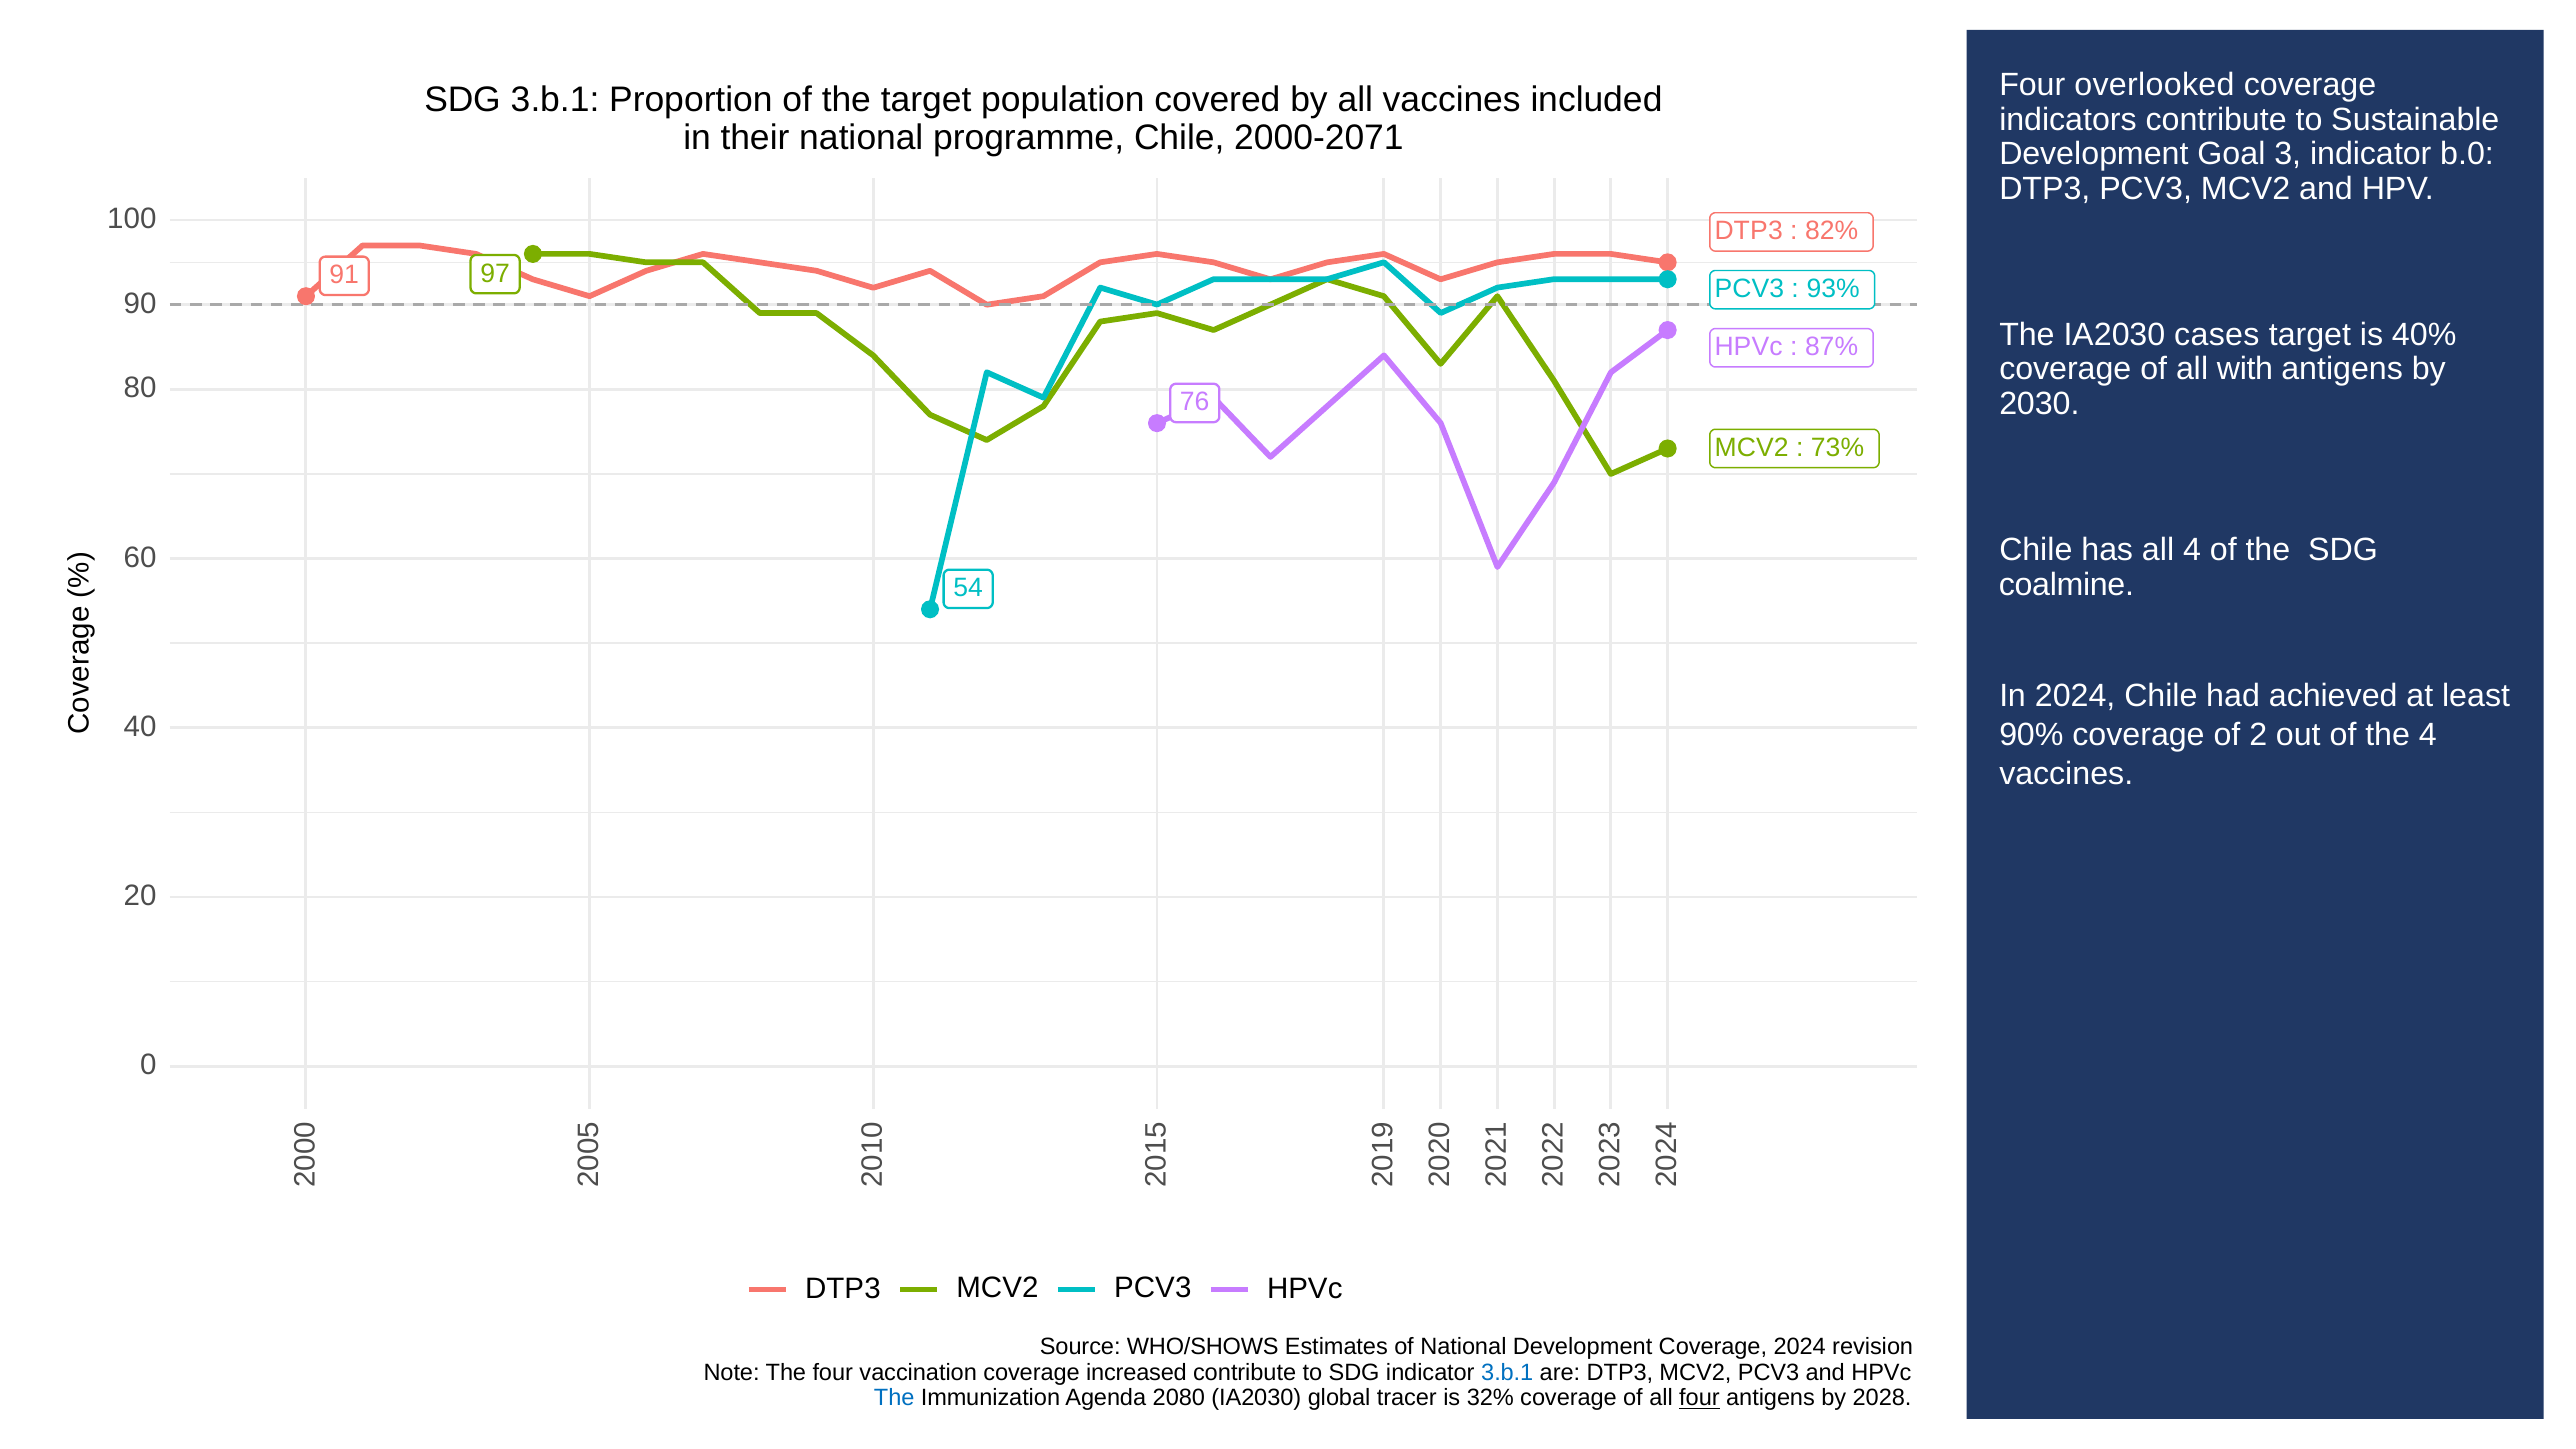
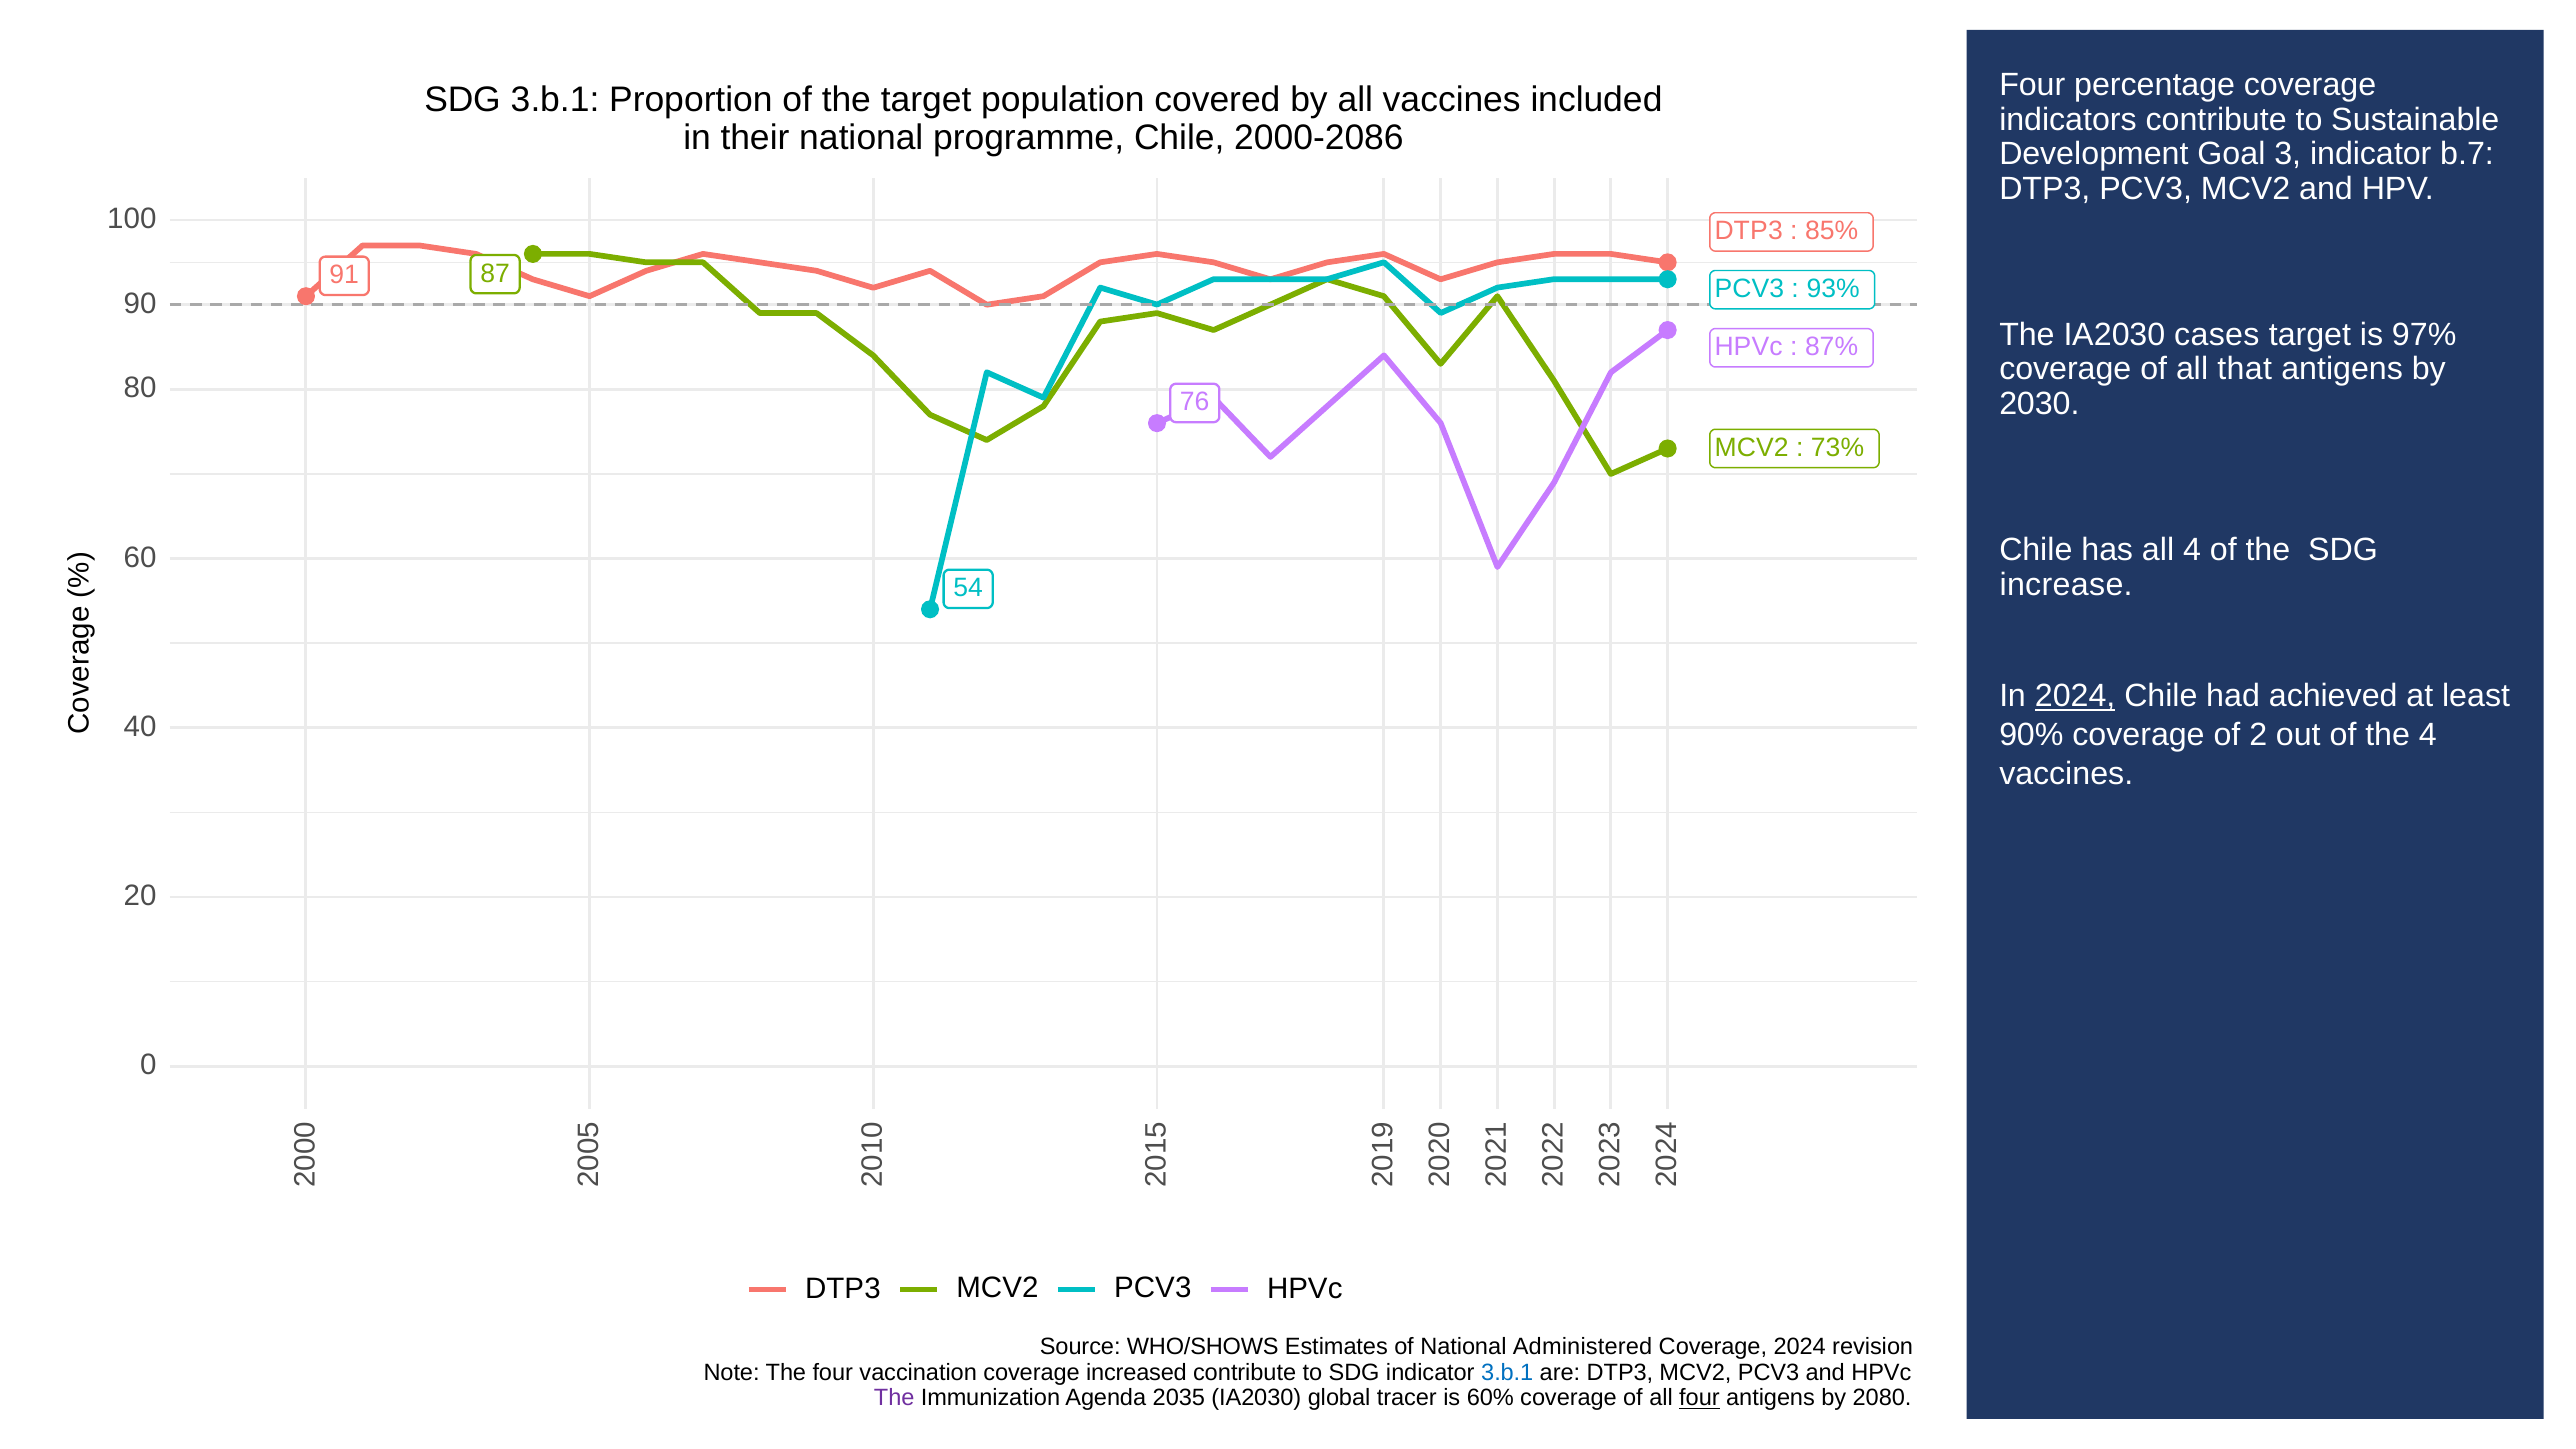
overlooked: overlooked -> percentage
2000-2071: 2000-2071 -> 2000-2086
b.0: b.0 -> b.7
82%: 82% -> 85%
97: 97 -> 87
40%: 40% -> 97%
with: with -> that
coalmine: coalmine -> increase
2024 at (2075, 696) underline: none -> present
National Development: Development -> Administered
The at (894, 1398) colour: blue -> purple
2080: 2080 -> 2035
32%: 32% -> 60%
2028: 2028 -> 2080
